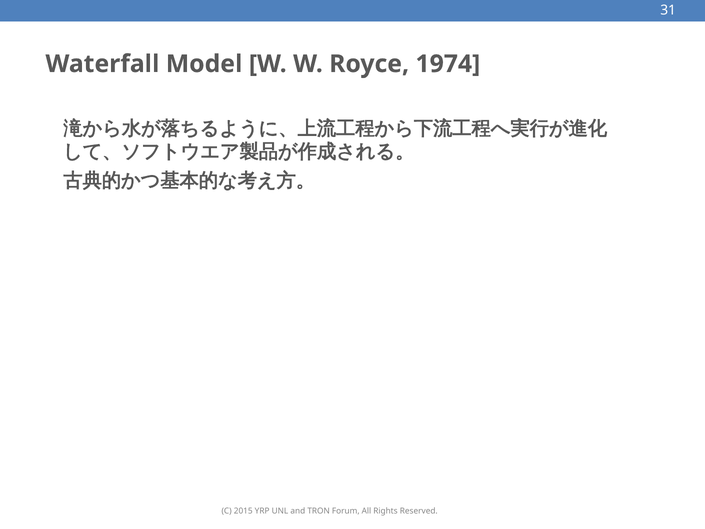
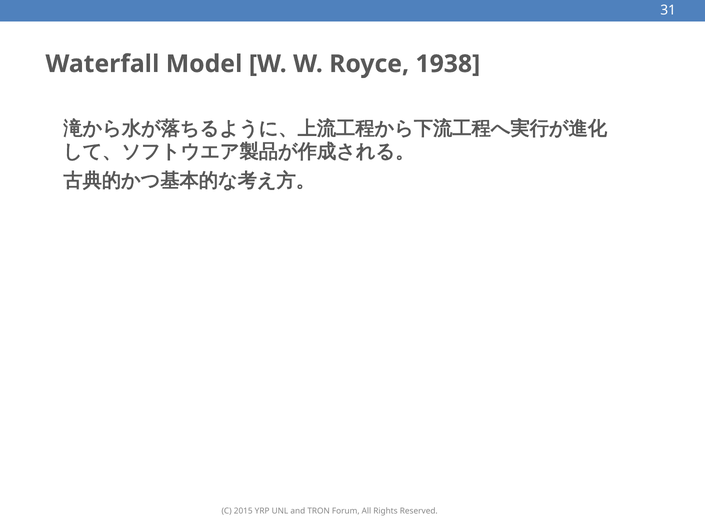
1974: 1974 -> 1938
